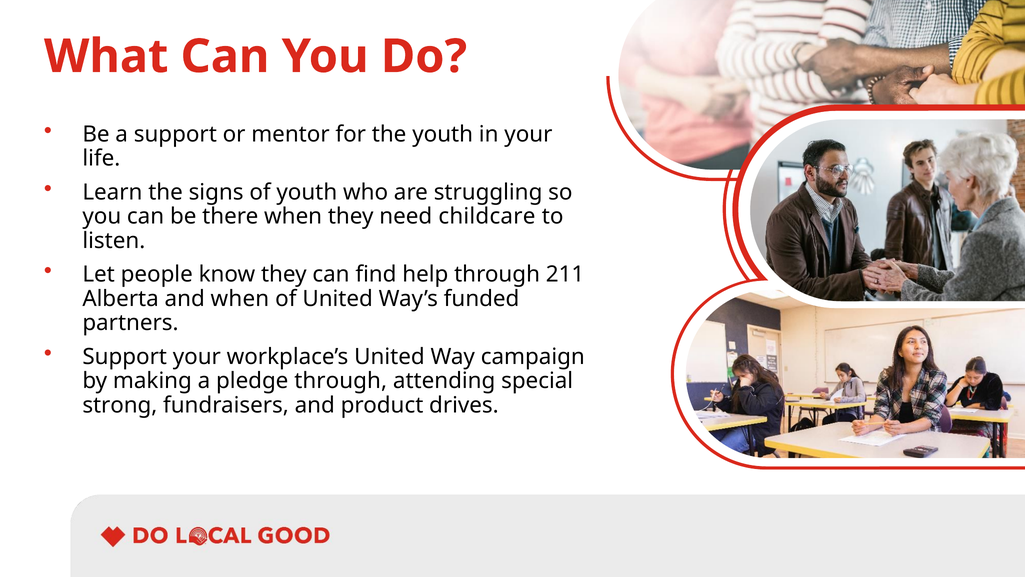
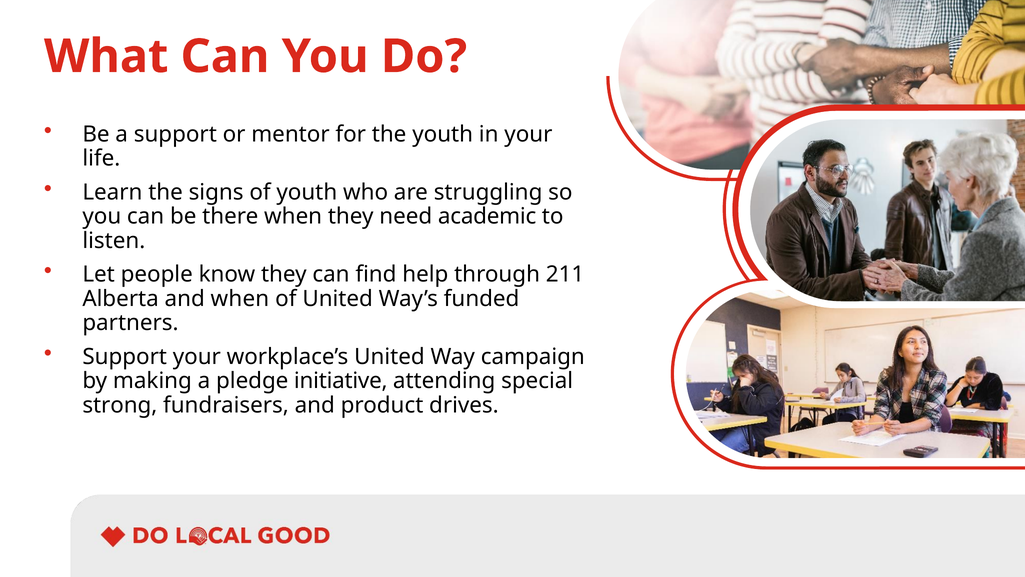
childcare: childcare -> academic
pledge through: through -> initiative
